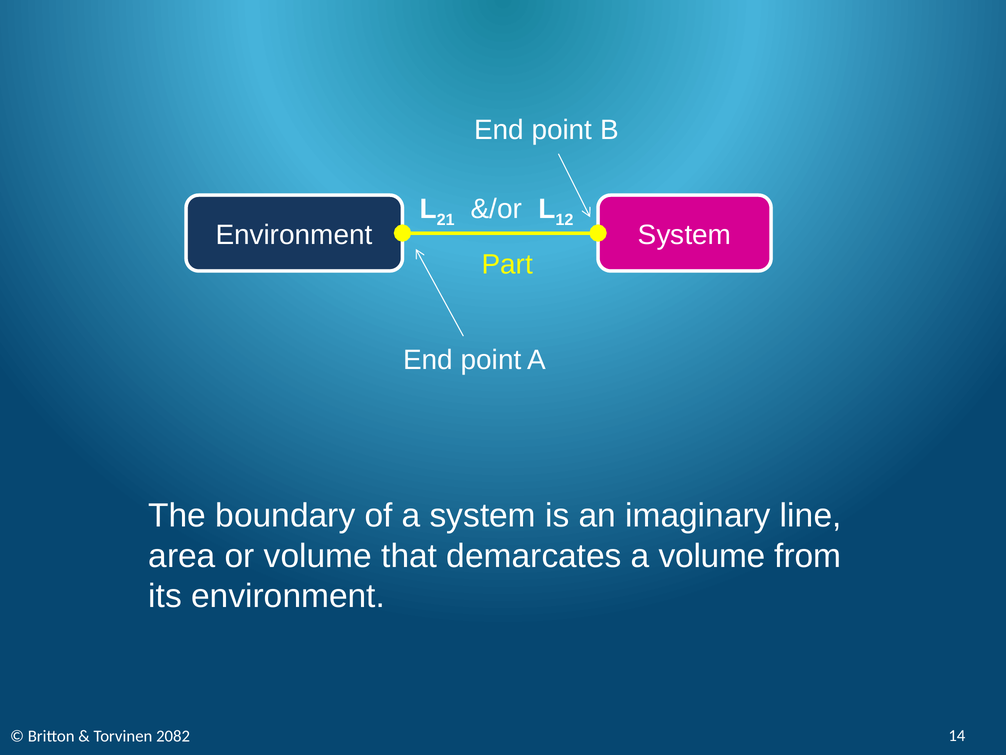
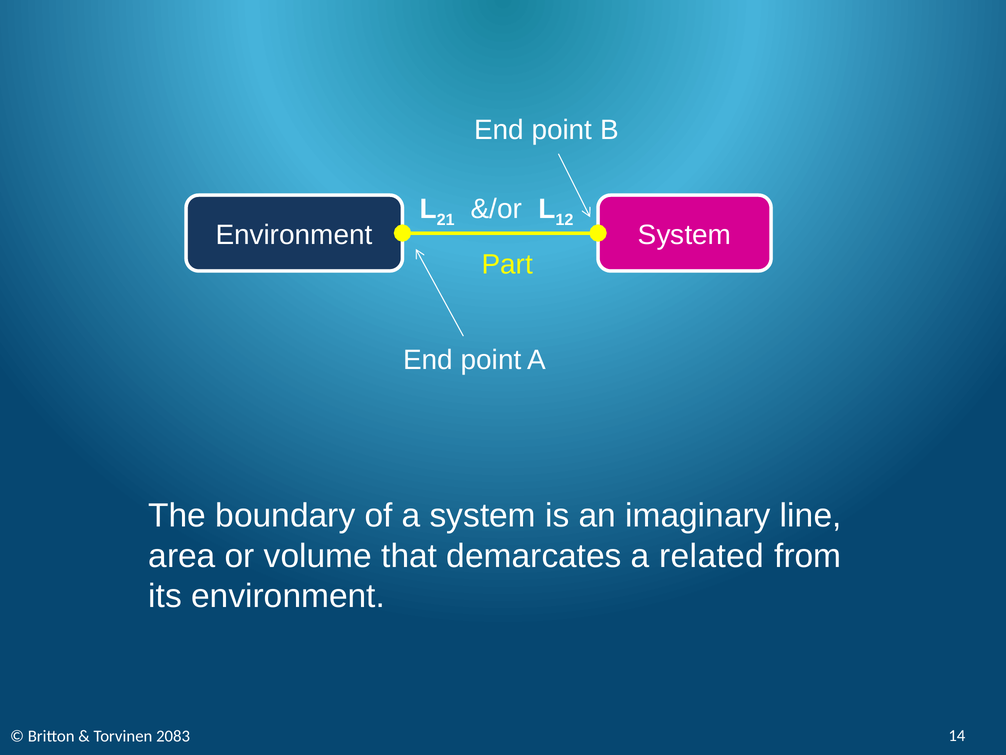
a volume: volume -> related
2082: 2082 -> 2083
